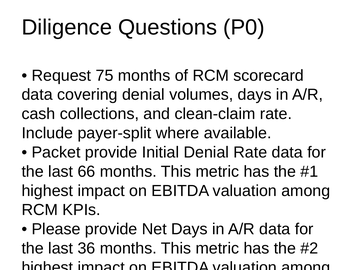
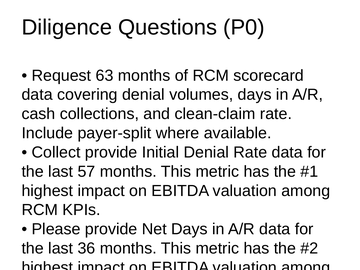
75: 75 -> 63
Packet at (56, 152): Packet -> Collect
66: 66 -> 57
